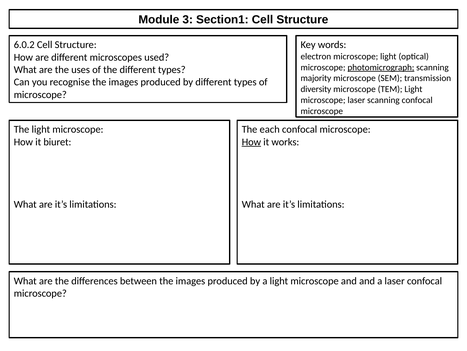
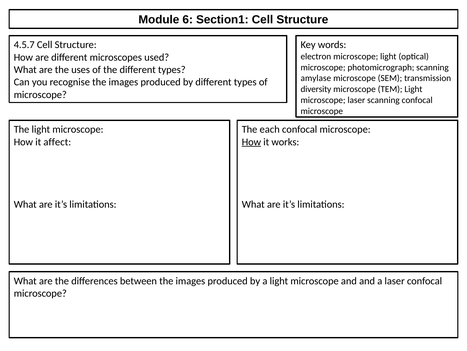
3: 3 -> 6
6.0.2: 6.0.2 -> 4.5.7
photomicrograph underline: present -> none
majority: majority -> amylase
biuret: biuret -> affect
